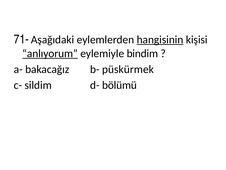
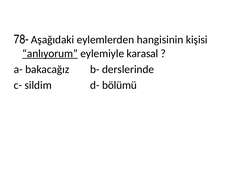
71-: 71- -> 78-
hangisinin underline: present -> none
bindim: bindim -> karasal
püskürmek: püskürmek -> derslerinde
